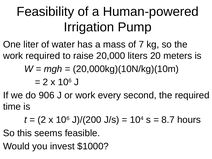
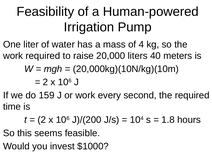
7: 7 -> 4
20: 20 -> 40
906: 906 -> 159
8.7: 8.7 -> 1.8
